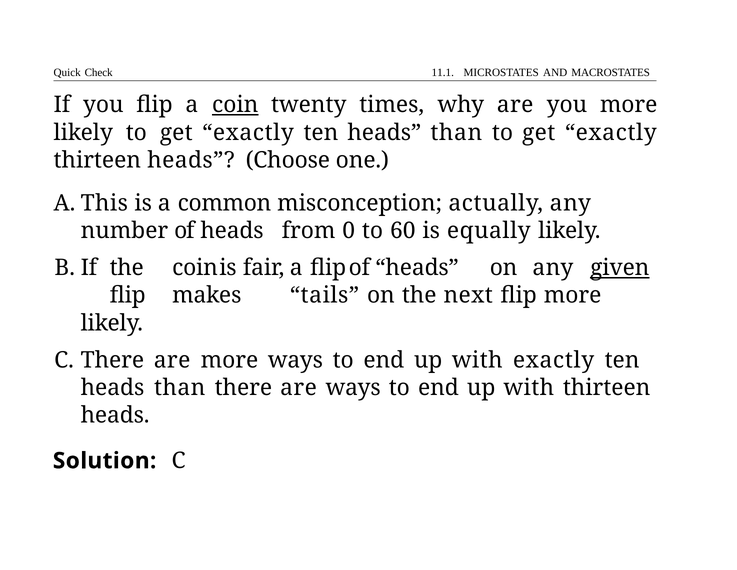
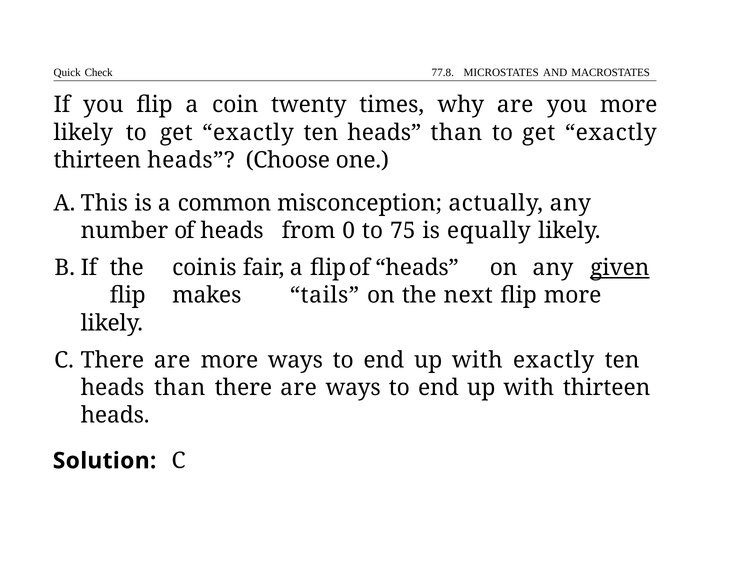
11.1: 11.1 -> 77.8
coin underline: present -> none
60: 60 -> 75
